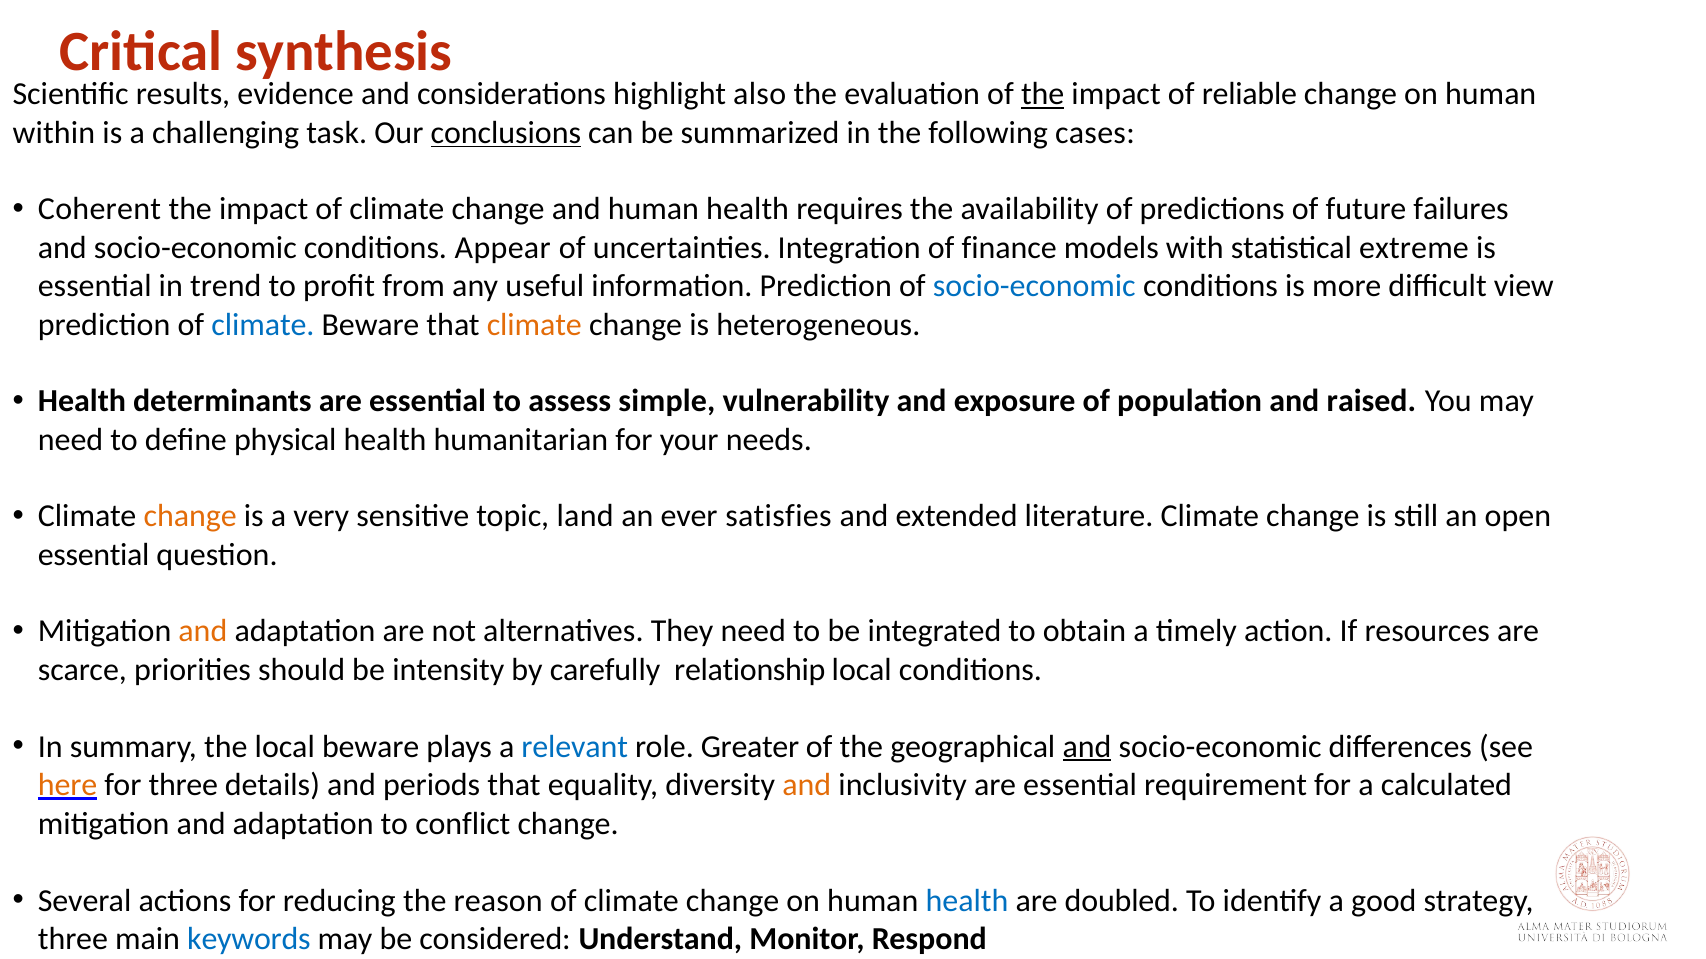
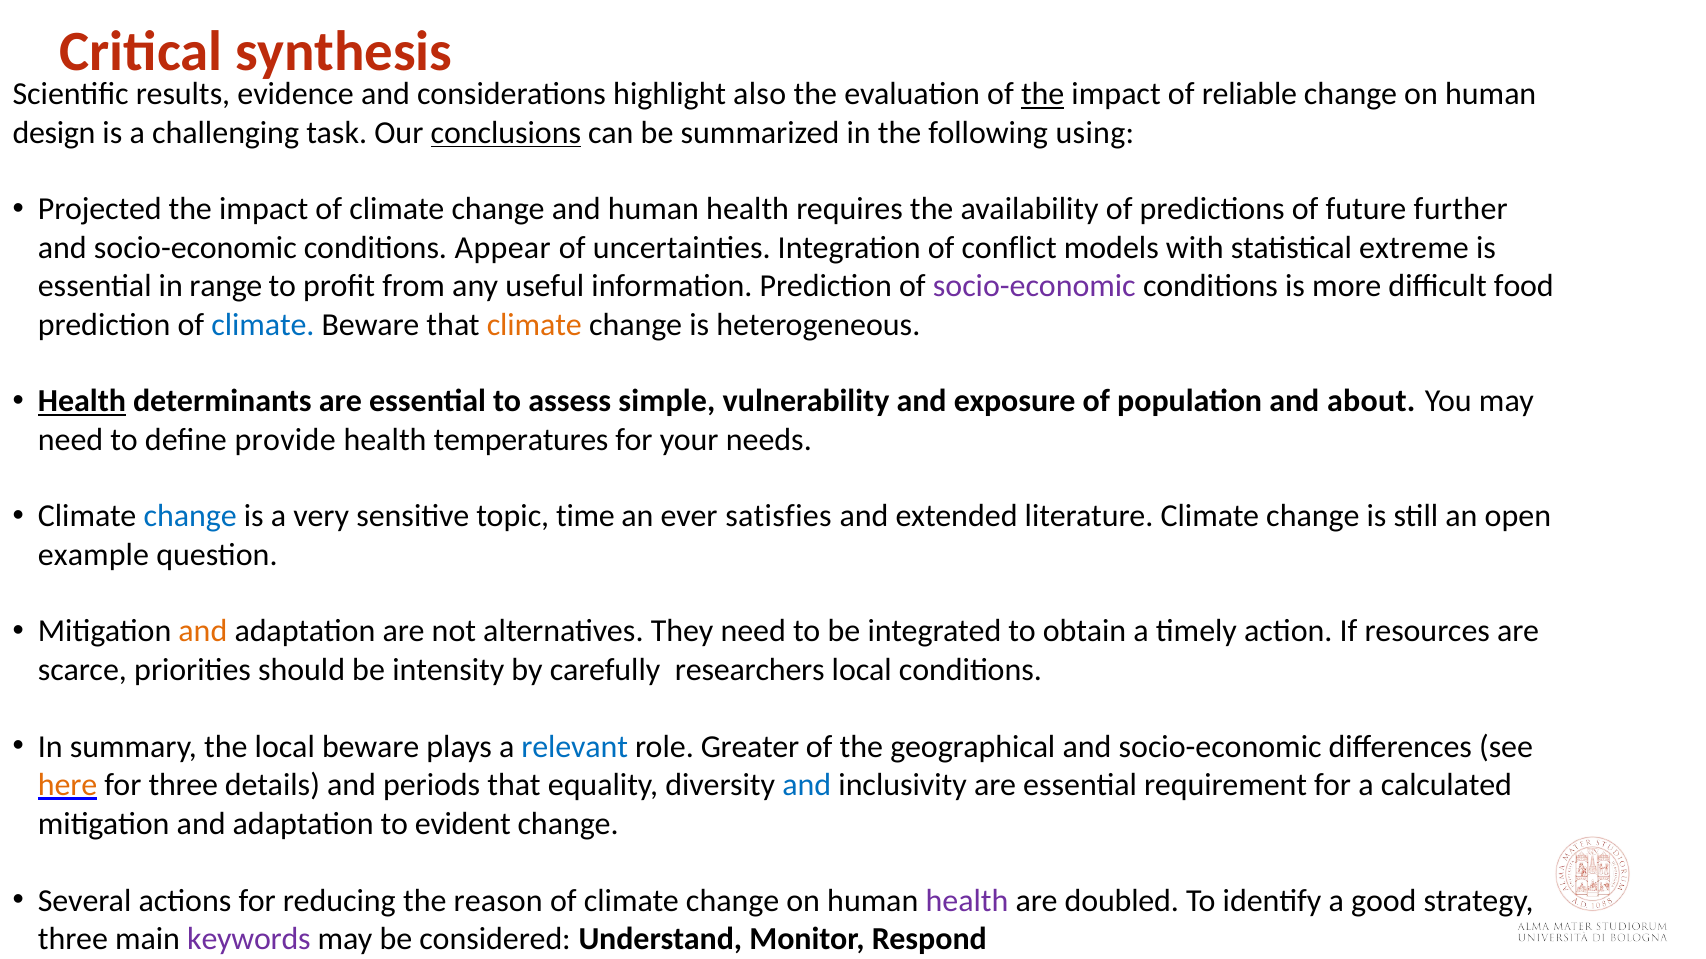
within: within -> design
cases: cases -> using
Coherent: Coherent -> Projected
failures: failures -> further
finance: finance -> conflict
trend: trend -> range
socio-economic at (1034, 286) colour: blue -> purple
view: view -> food
Health at (82, 401) underline: none -> present
raised: raised -> about
physical: physical -> provide
humanitarian: humanitarian -> temperatures
change at (190, 517) colour: orange -> blue
land: land -> time
essential at (94, 555): essential -> example
relationship: relationship -> researchers
and at (1087, 747) underline: present -> none
and at (807, 785) colour: orange -> blue
conflict: conflict -> evident
health at (967, 901) colour: blue -> purple
keywords colour: blue -> purple
